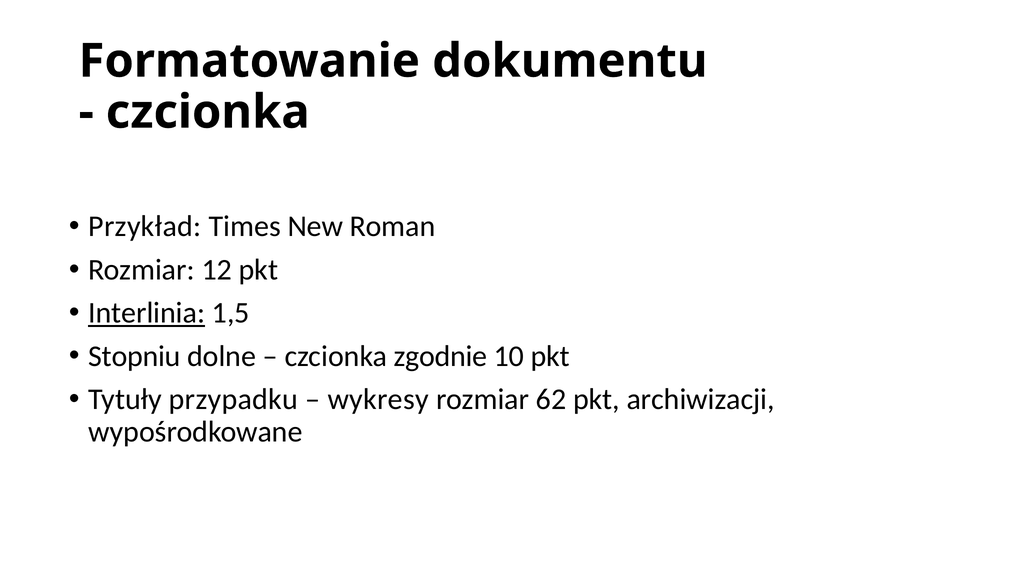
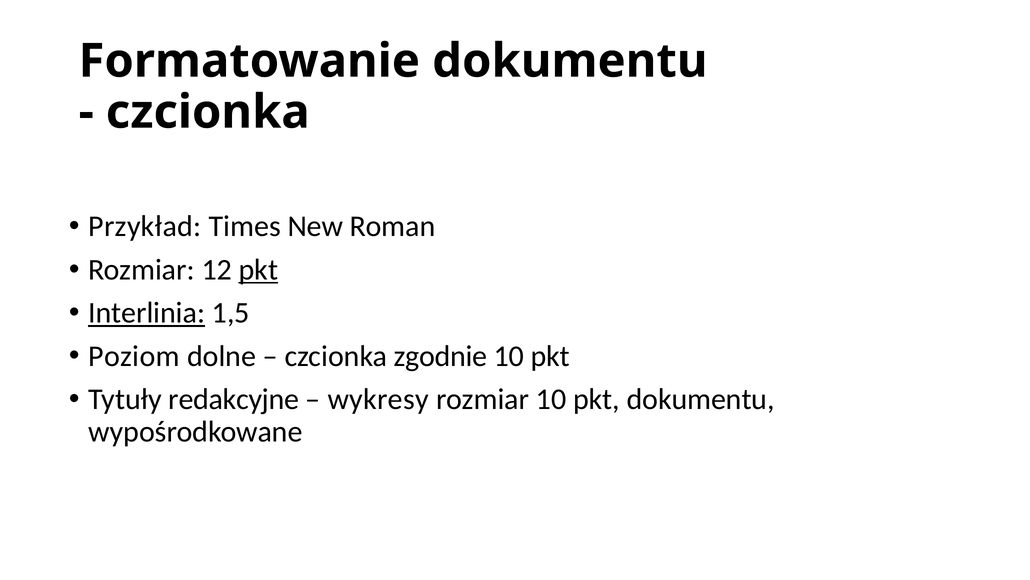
pkt at (258, 269) underline: none -> present
Stopniu: Stopniu -> Poziom
przypadku: przypadku -> redakcyjne
rozmiar 62: 62 -> 10
pkt archiwizacji: archiwizacji -> dokumentu
